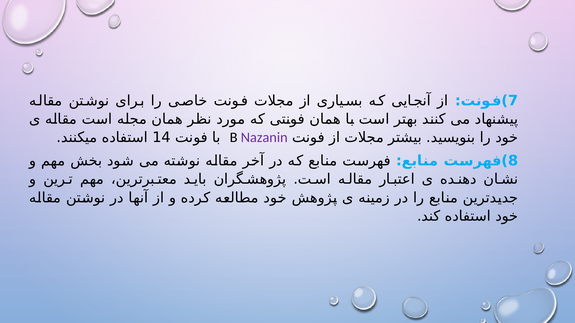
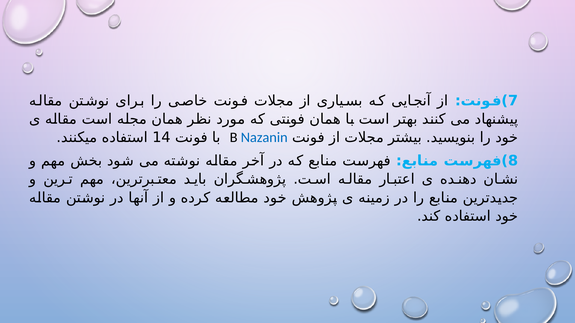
Nazanin colour: purple -> blue
